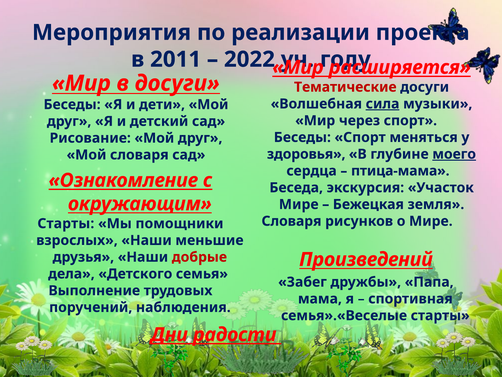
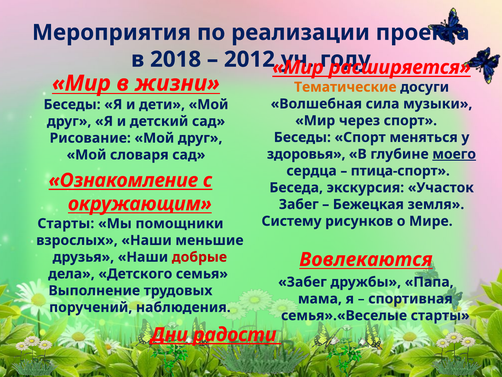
2011: 2011 -> 2018
2022: 2022 -> 2012
в досуги: досуги -> жизни
Тематические colour: red -> orange
сила underline: present -> none
птица-мама: птица-мама -> птица-спорт
Мире at (299, 204): Мире -> Забег
Словаря at (291, 221): Словаря -> Систему
Произведений: Произведений -> Вовлекаются
